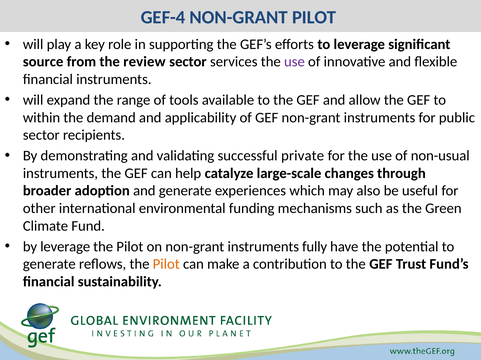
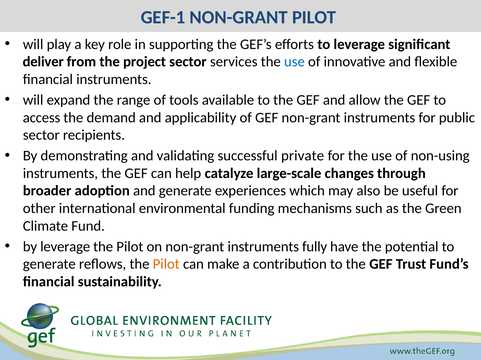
GEF-4: GEF-4 -> GEF-1
source: source -> deliver
review: review -> project
use at (294, 62) colour: purple -> blue
within: within -> access
non-usual: non-usual -> non-using
